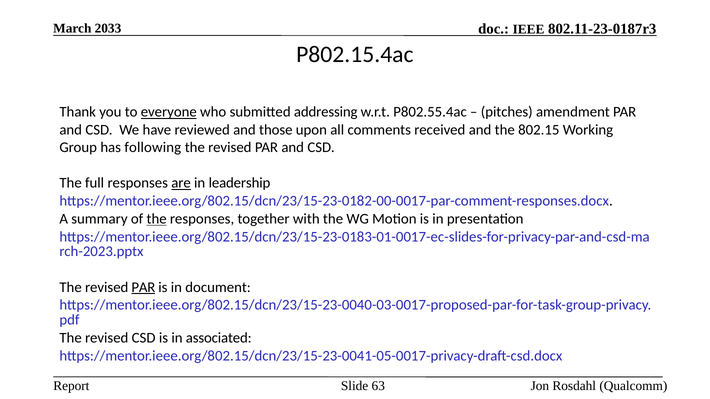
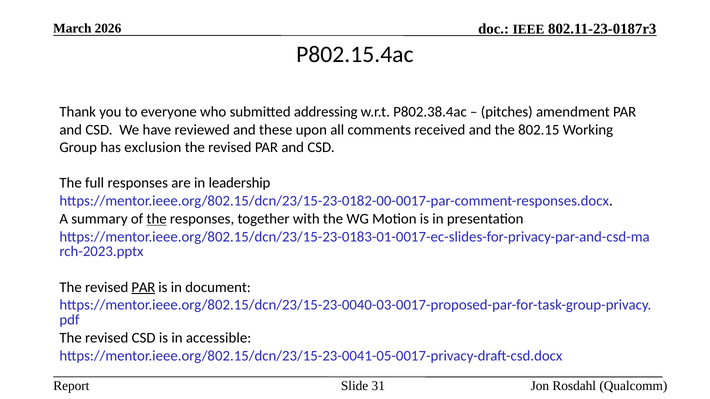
2033: 2033 -> 2026
everyone underline: present -> none
P802.55.4ac: P802.55.4ac -> P802.38.4ac
those: those -> these
following: following -> exclusion
are underline: present -> none
associated: associated -> accessible
63: 63 -> 31
